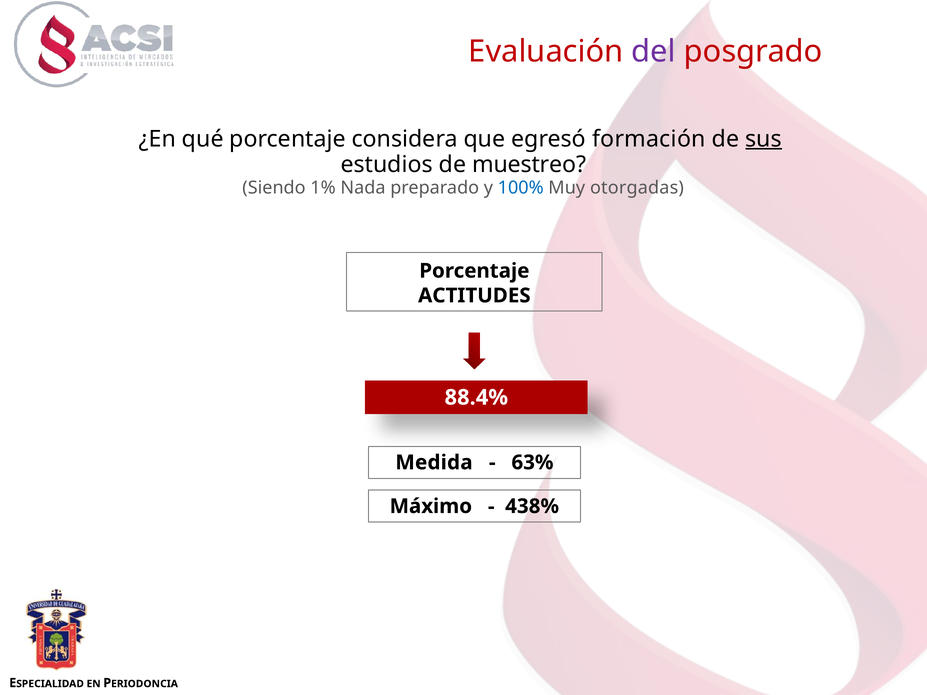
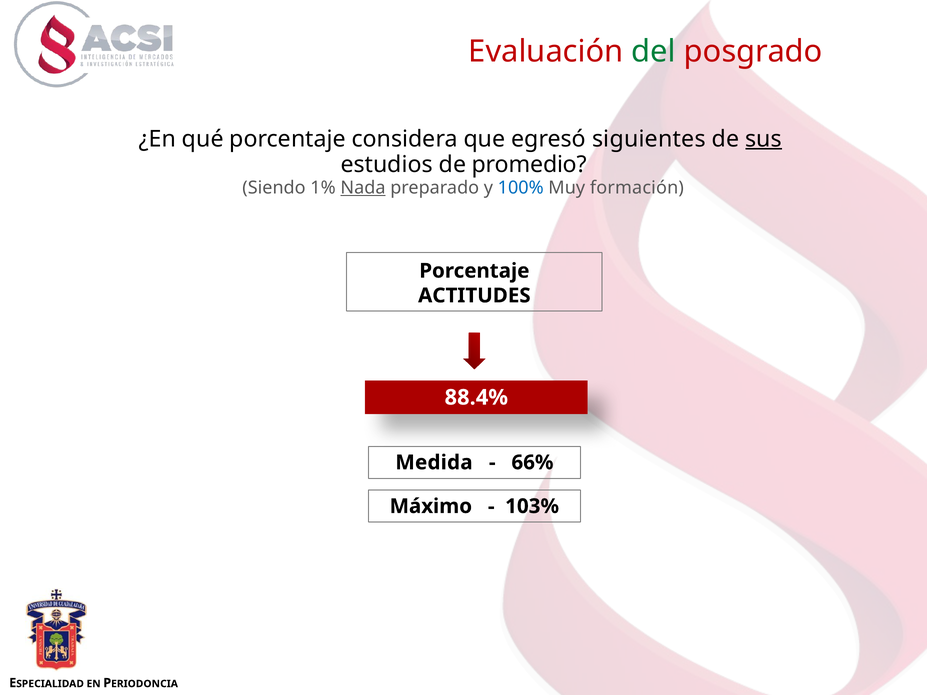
del colour: purple -> green
formación: formación -> siguientes
muestreo: muestreo -> promedio
Nada underline: none -> present
otorgadas: otorgadas -> formación
63%: 63% -> 66%
438%: 438% -> 103%
